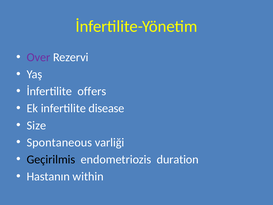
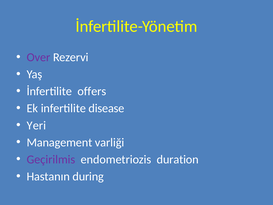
Size: Size -> Yeri
Spontaneous: Spontaneous -> Management
Geçirilmis colour: black -> purple
within: within -> during
